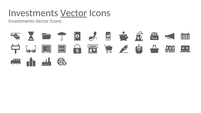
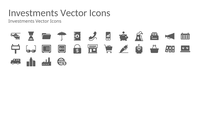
Vector at (74, 13) underline: present -> none
